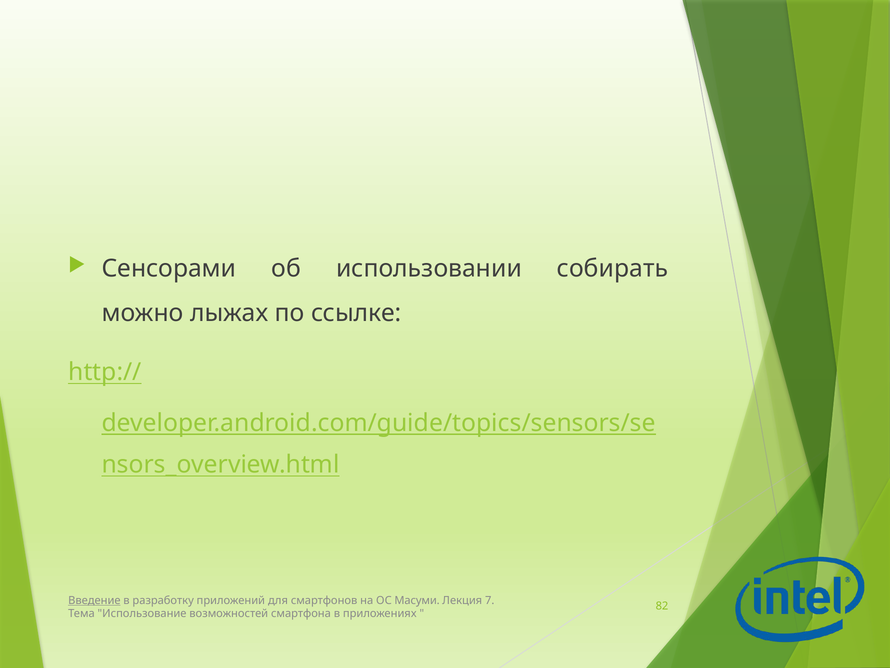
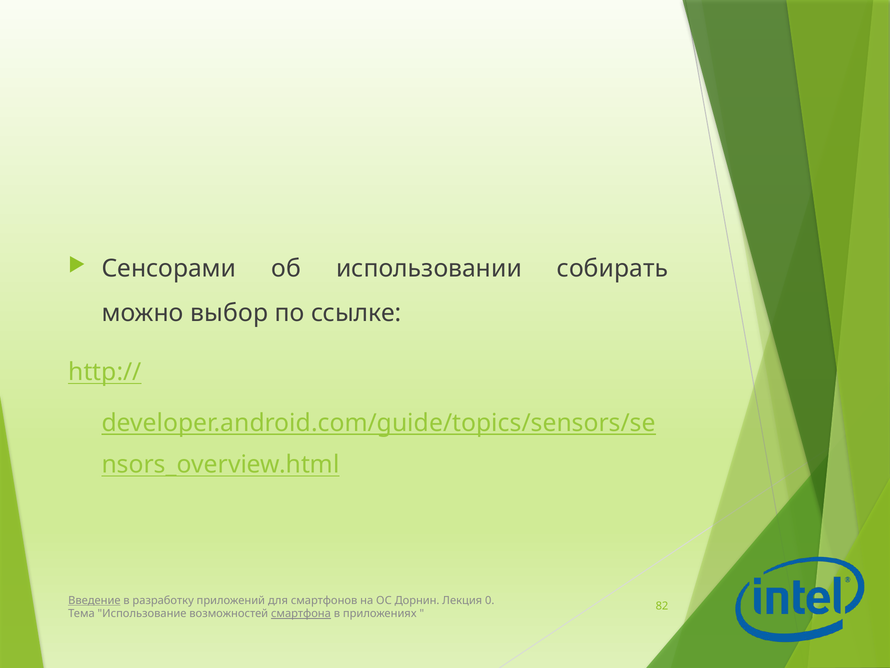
лыжах: лыжах -> выбор
Масуми: Масуми -> Дорнин
7: 7 -> 0
смартфона underline: none -> present
